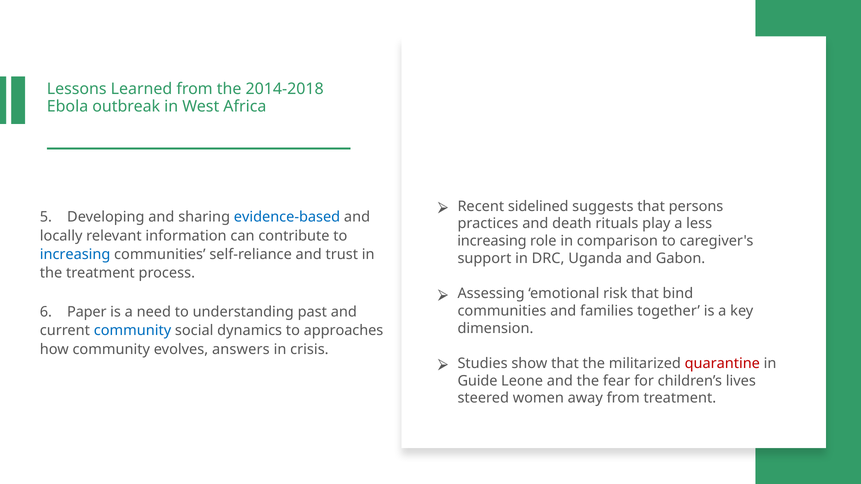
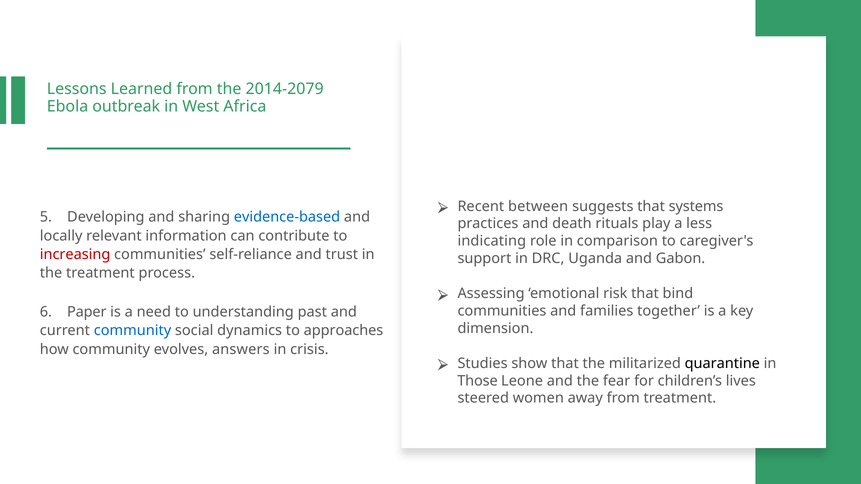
2014-2018: 2014-2018 -> 2014-2079
sidelined: sidelined -> between
persons: persons -> systems
increasing at (492, 241): increasing -> indicating
increasing at (75, 254) colour: blue -> red
quarantine colour: red -> black
Guide: Guide -> Those
